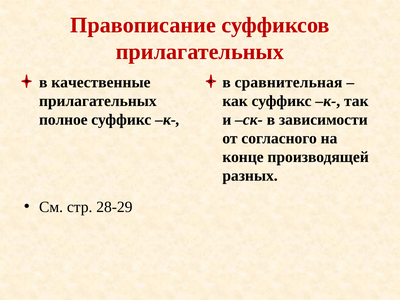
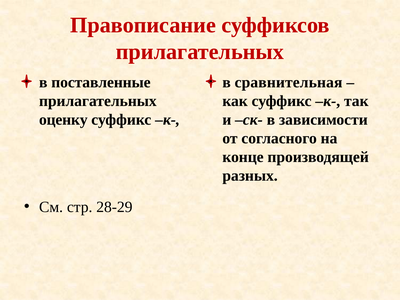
качественные: качественные -> поставленные
полное: полное -> оценку
